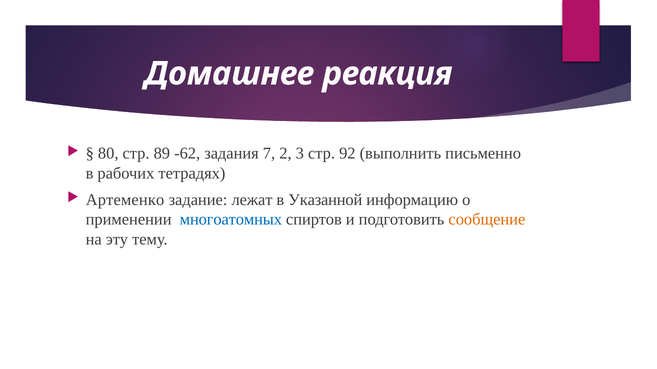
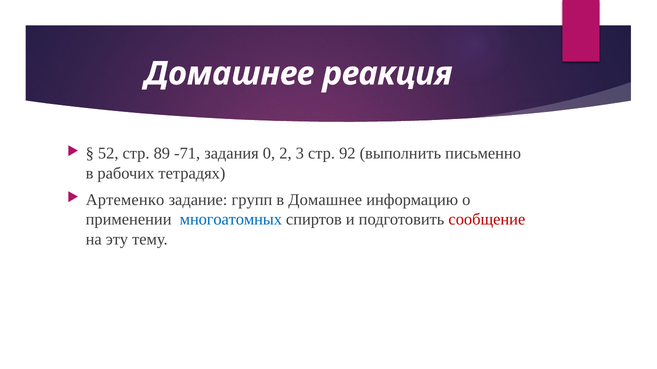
80: 80 -> 52
-62: -62 -> -71
7: 7 -> 0
лежат: лежат -> групп
в Указанной: Указанной -> Домашнее
сообщение colour: orange -> red
